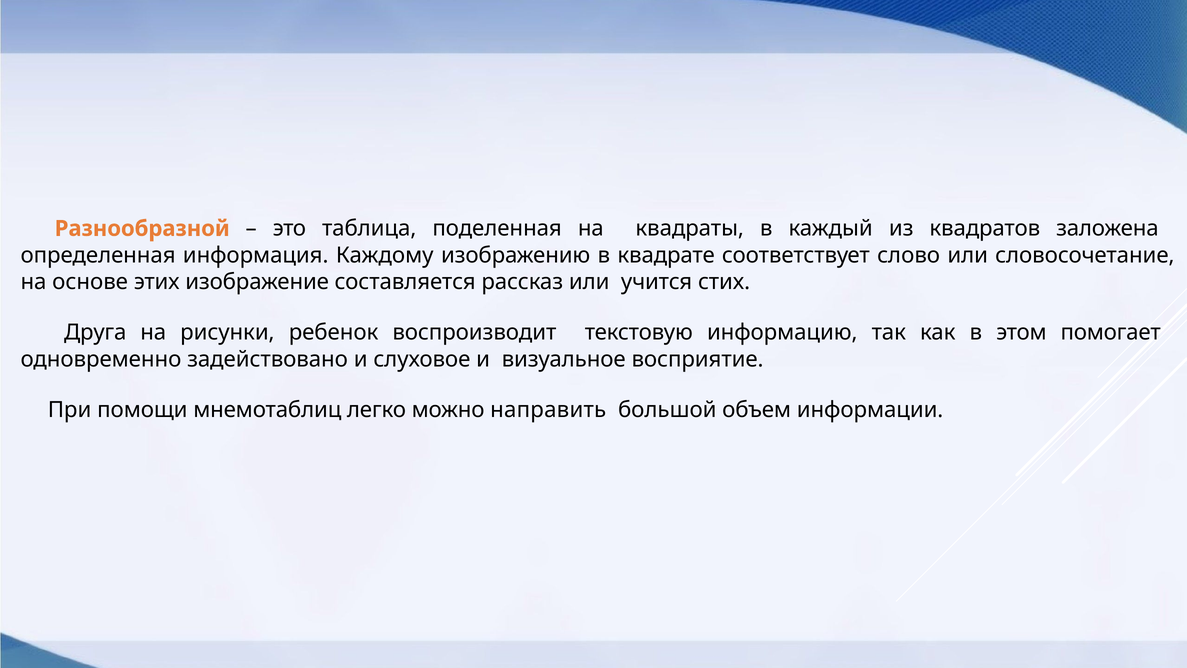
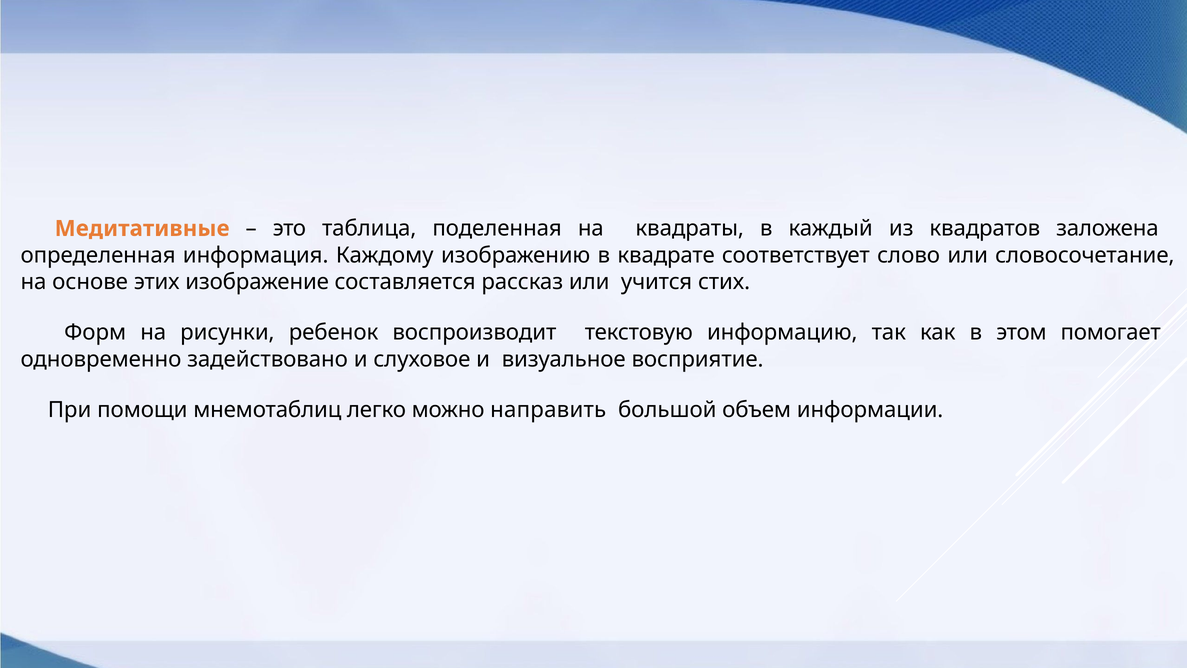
Разнообразной: Разнообразной -> Медитативные
Друга: Друга -> Форм
